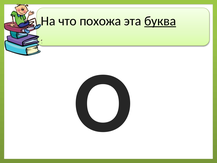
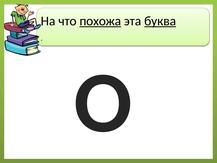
похожа underline: none -> present
